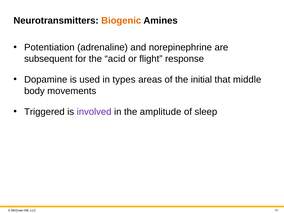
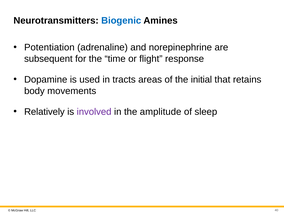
Biogenic colour: orange -> blue
acid: acid -> time
types: types -> tracts
middle: middle -> retains
Triggered: Triggered -> Relatively
